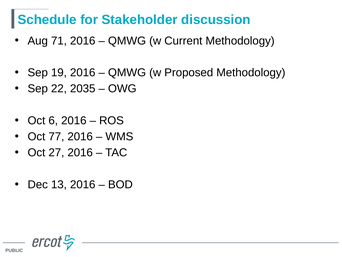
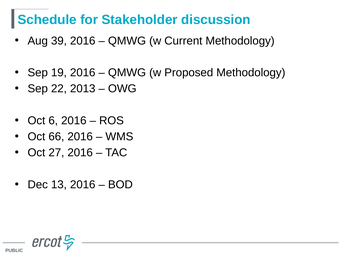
71: 71 -> 39
2035: 2035 -> 2013
77: 77 -> 66
